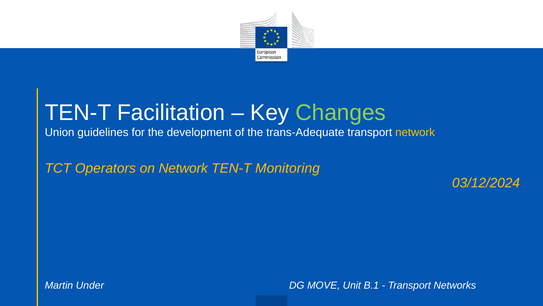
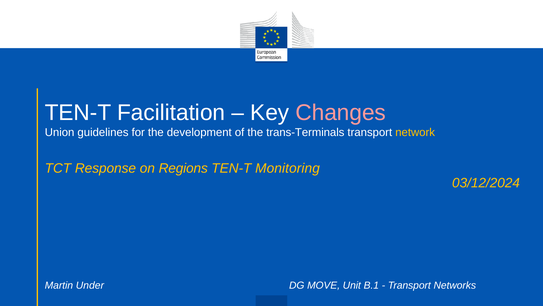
Changes colour: light green -> pink
trans-Adequate: trans-Adequate -> trans-Terminals
Operators: Operators -> Response
on Network: Network -> Regions
